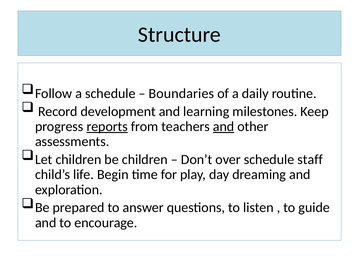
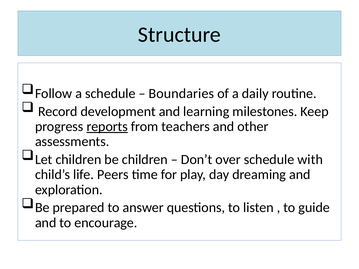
and at (224, 127) underline: present -> none
staff: staff -> with
Begin: Begin -> Peers
